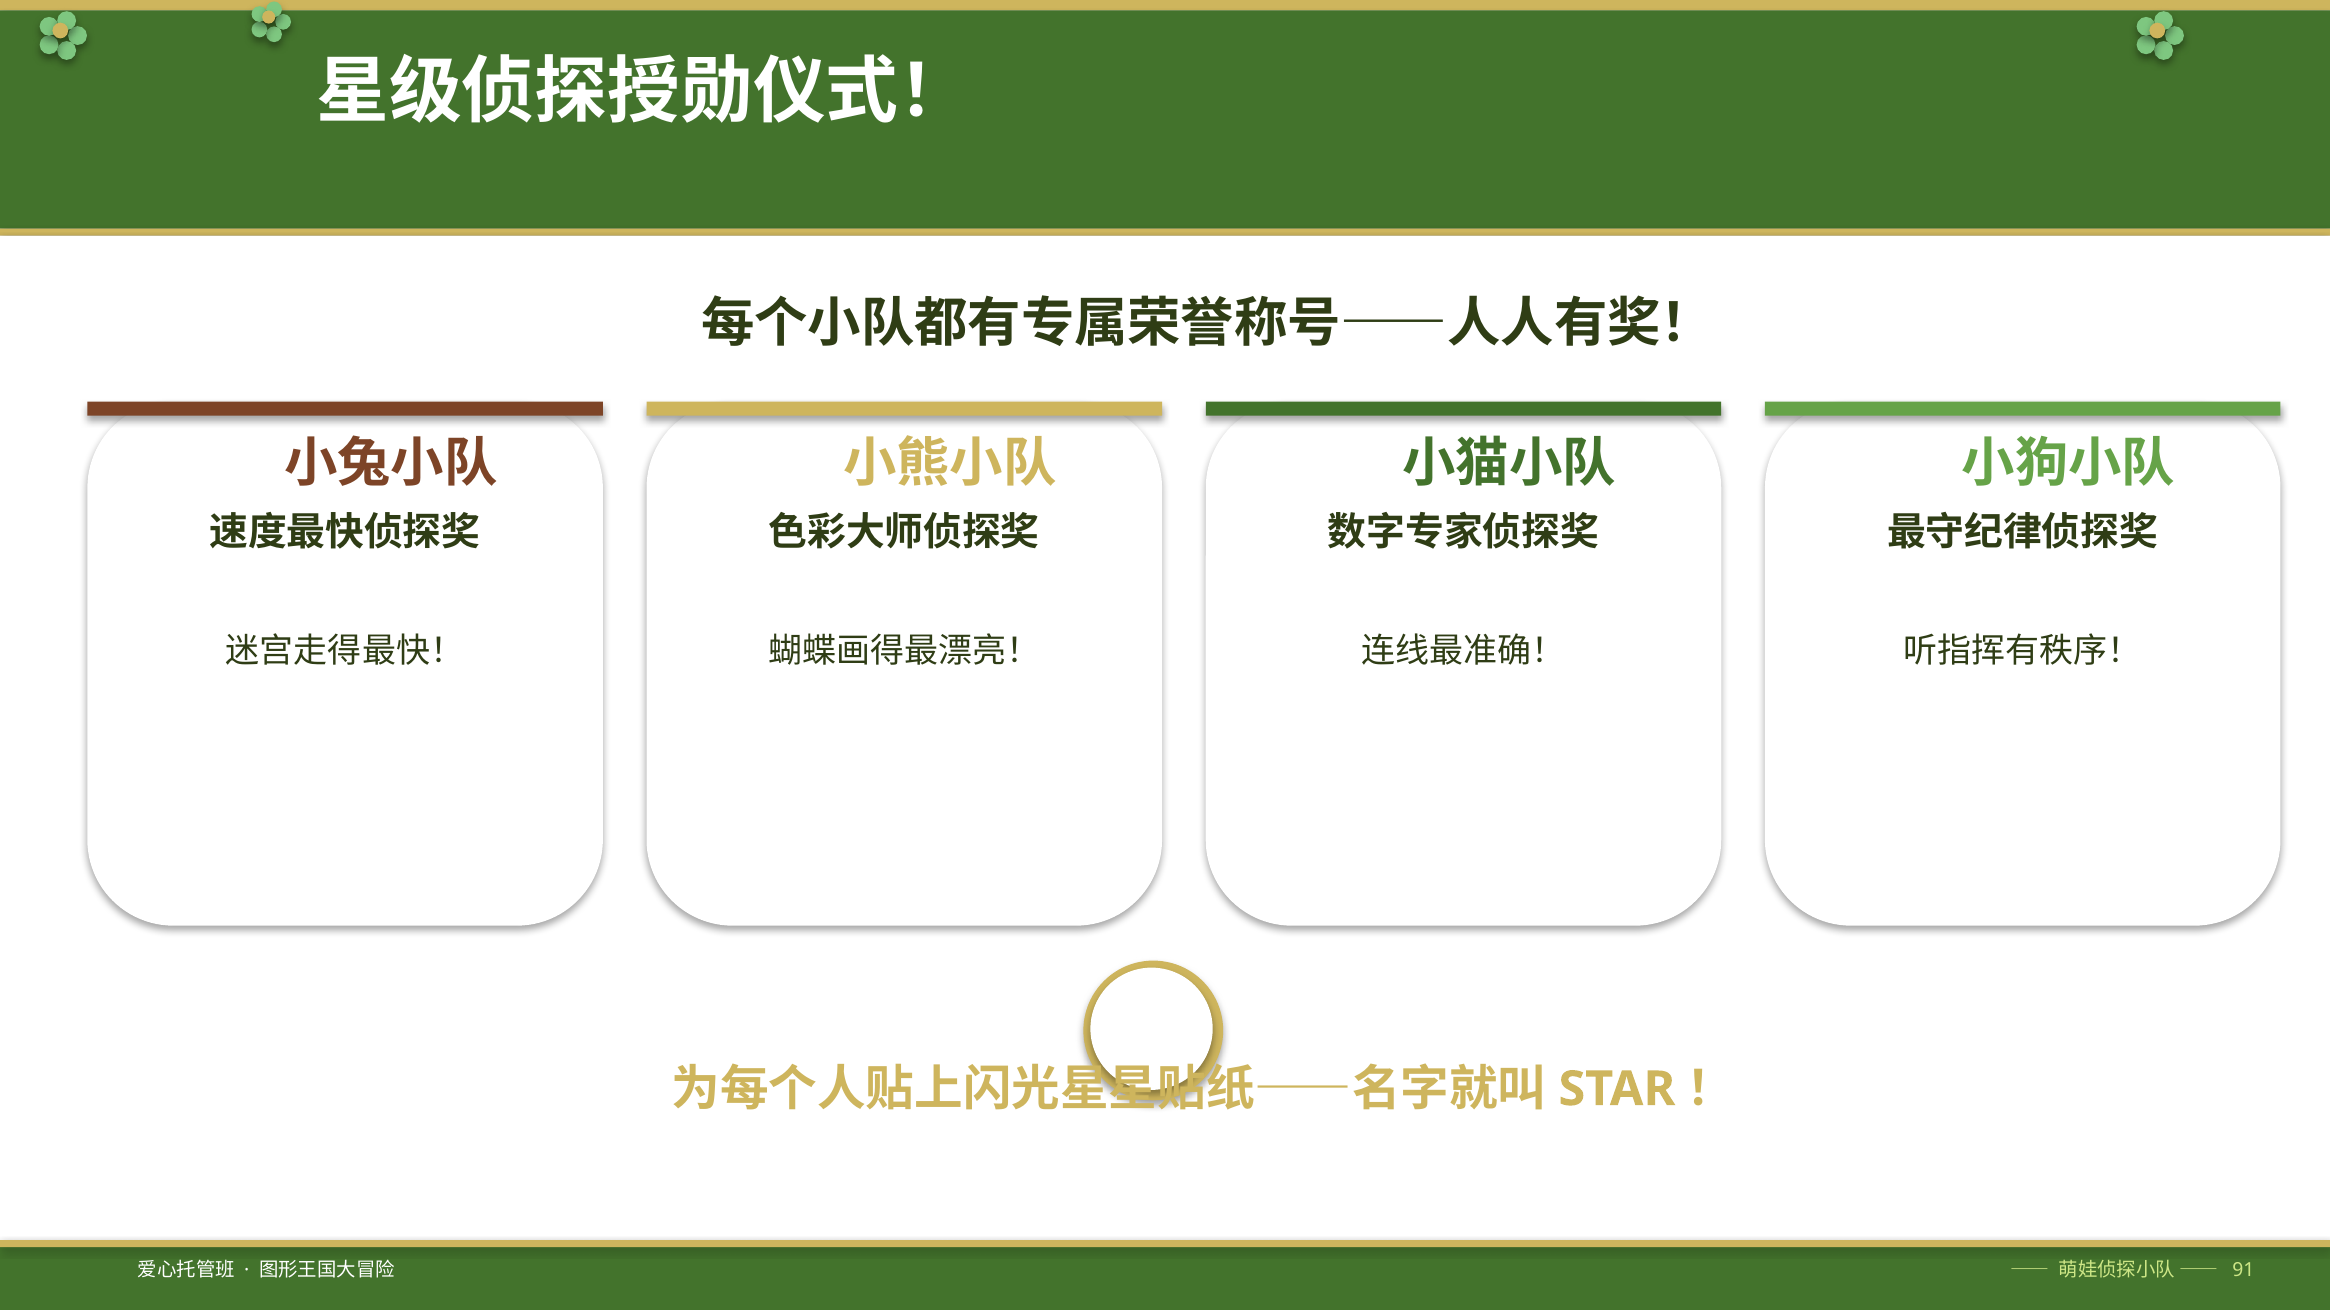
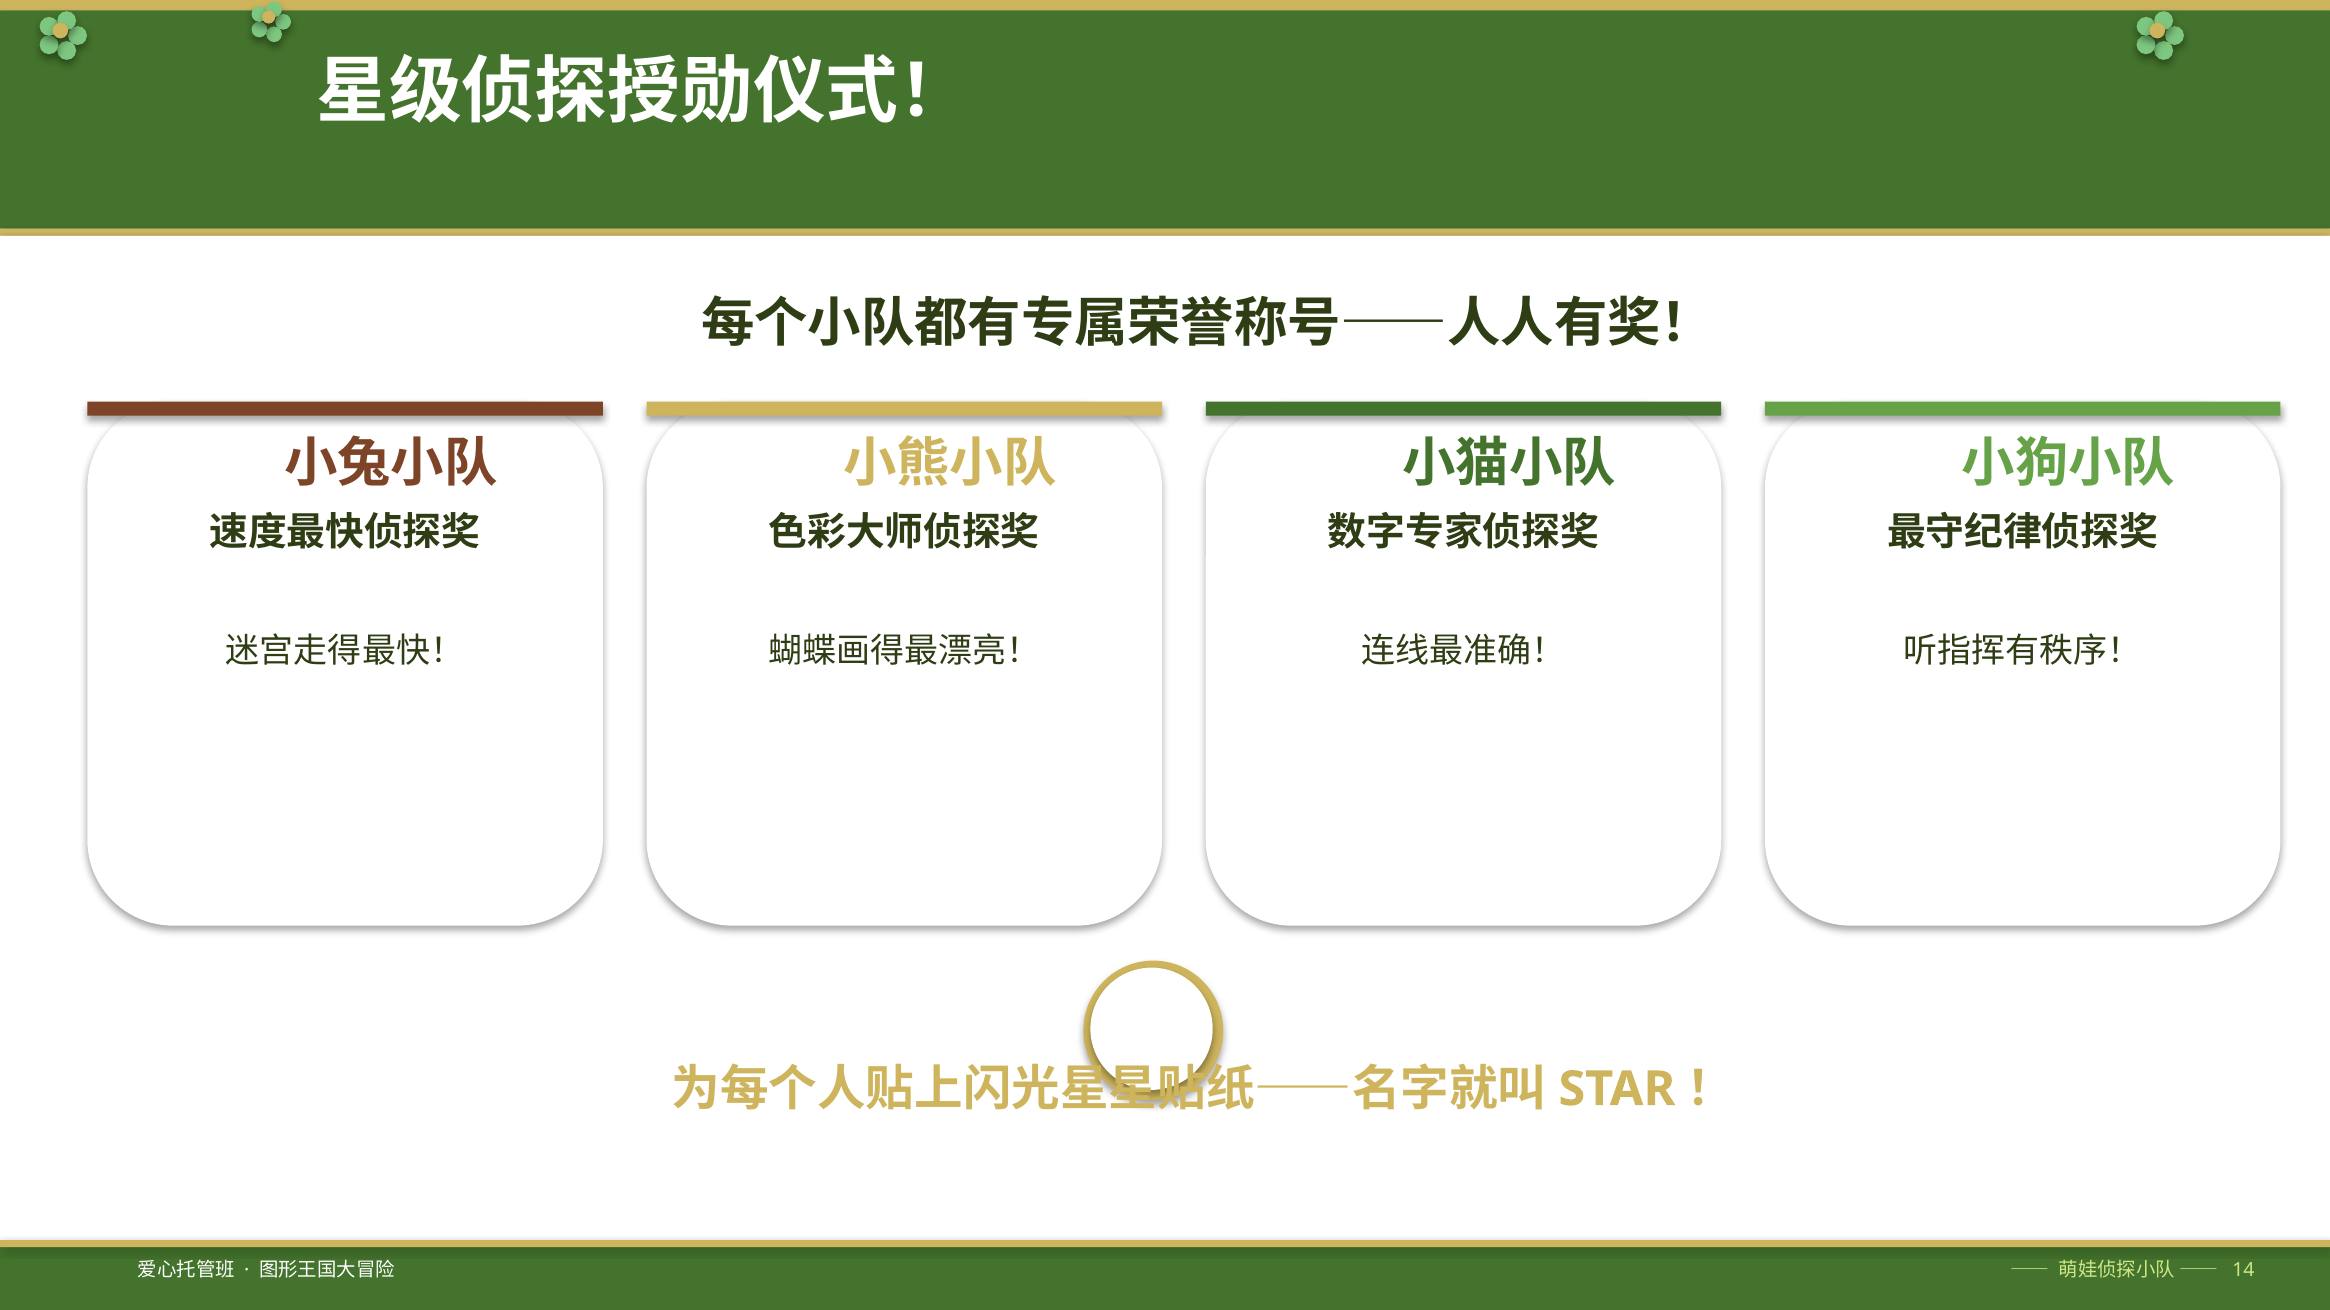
91: 91 -> 14
